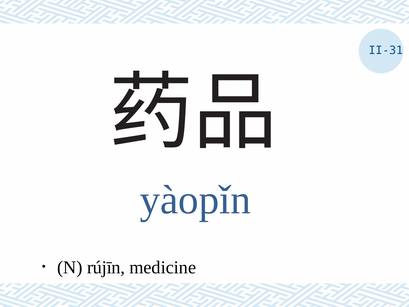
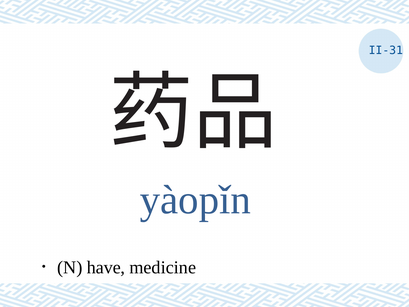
rújīn: rújīn -> have
